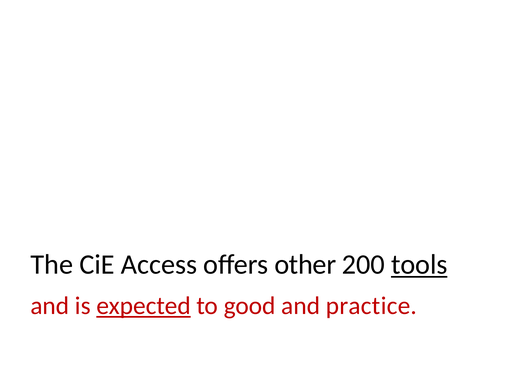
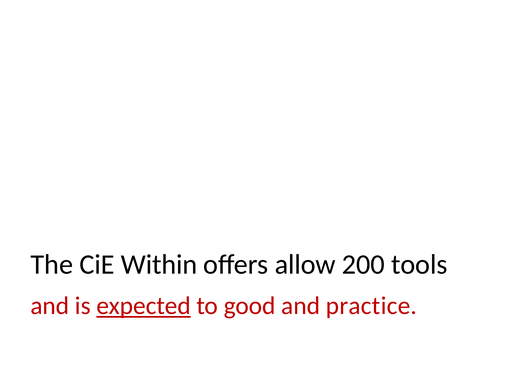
Access: Access -> Within
other: other -> allow
tools underline: present -> none
